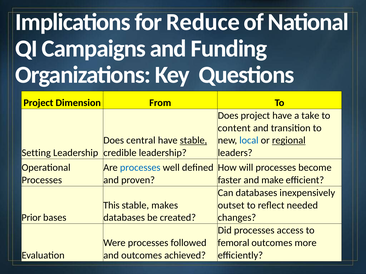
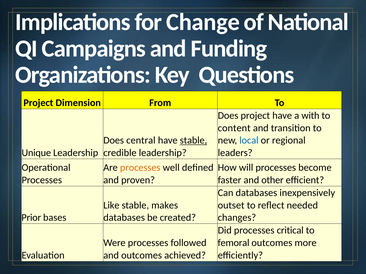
Reduce: Reduce -> Change
take: take -> with
regional underline: present -> none
Setting: Setting -> Unique
processes at (140, 168) colour: blue -> orange
make: make -> other
This: This -> Like
access: access -> critical
